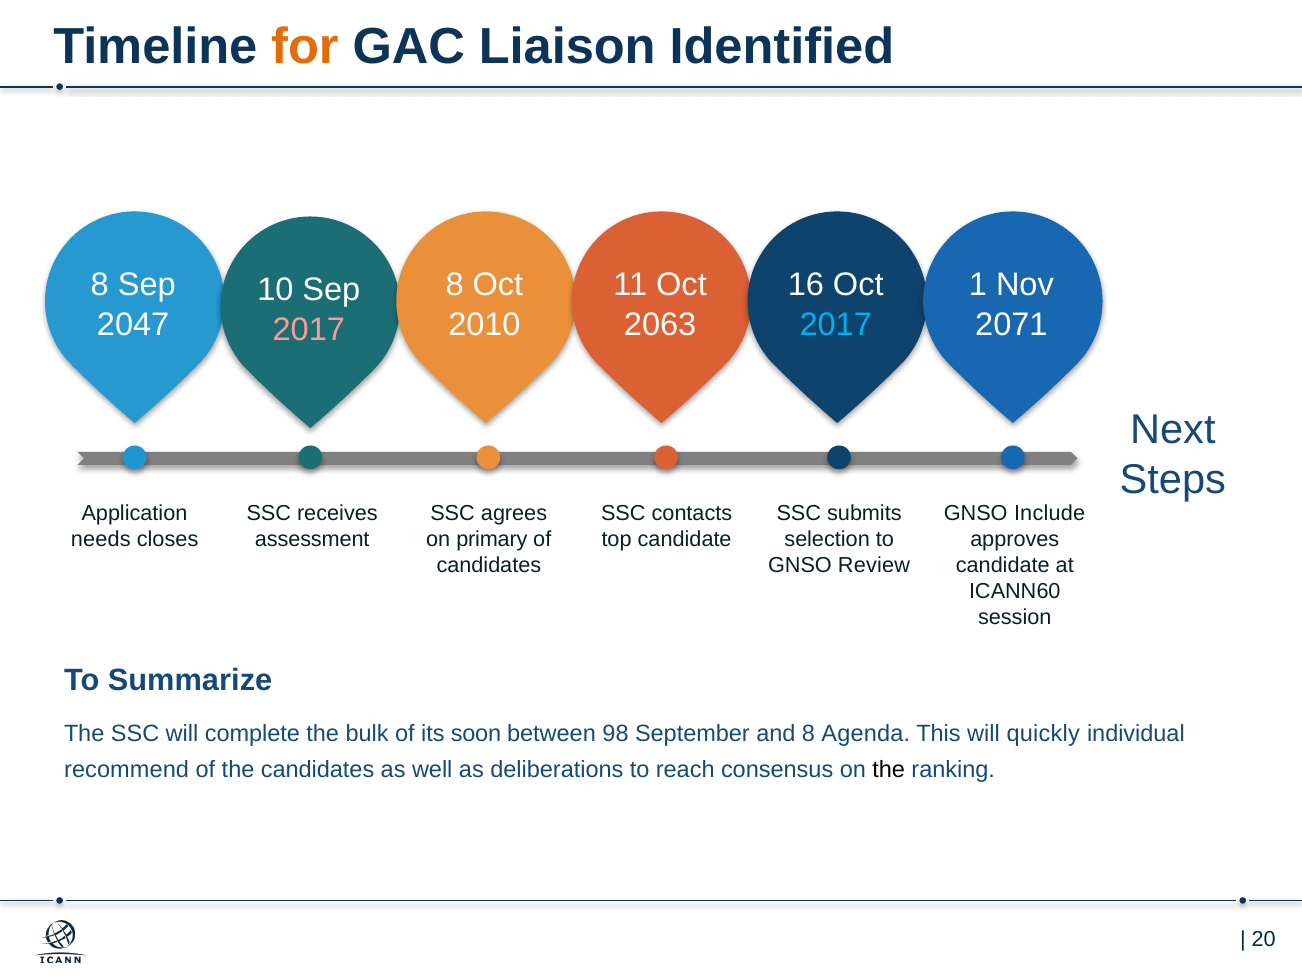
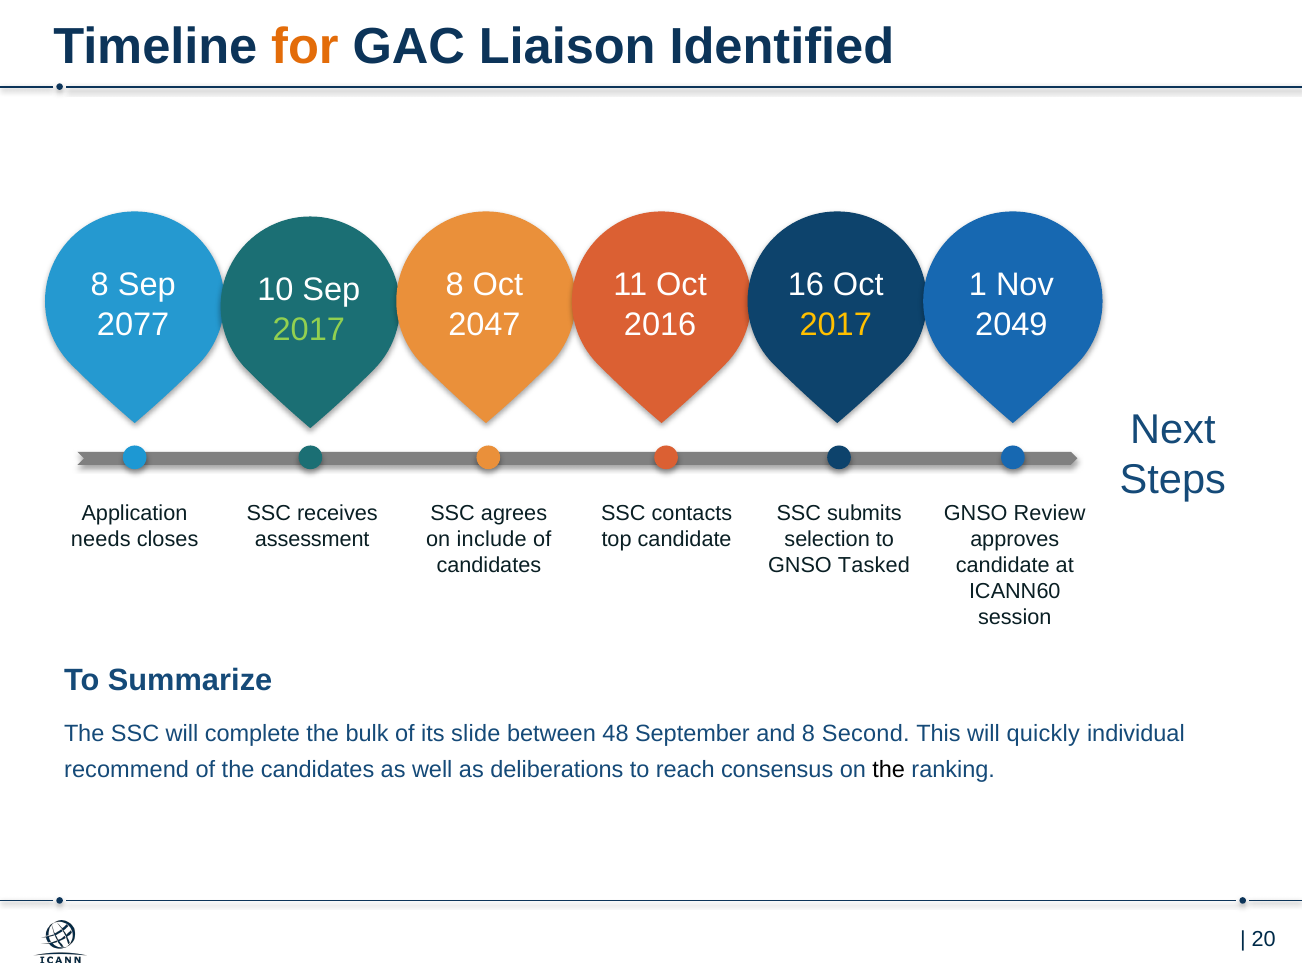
2047: 2047 -> 2077
2010: 2010 -> 2047
2063: 2063 -> 2016
2017 at (836, 324) colour: light blue -> yellow
2071: 2071 -> 2049
2017 at (309, 329) colour: pink -> light green
Include: Include -> Review
primary: primary -> include
Review: Review -> Tasked
soon: soon -> slide
98: 98 -> 48
Agenda: Agenda -> Second
